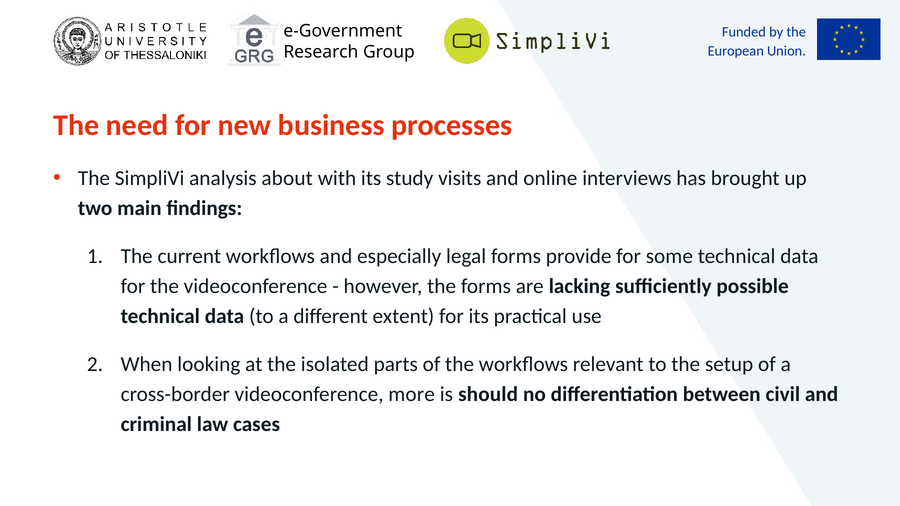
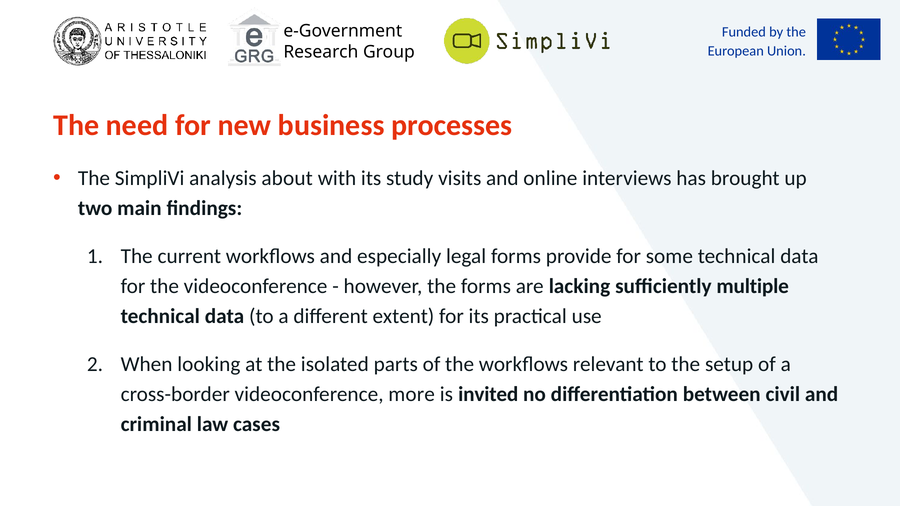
possible: possible -> multiple
should: should -> invited
